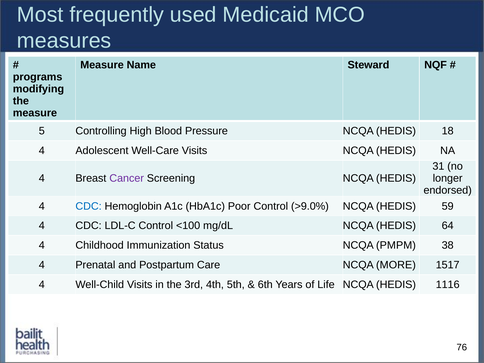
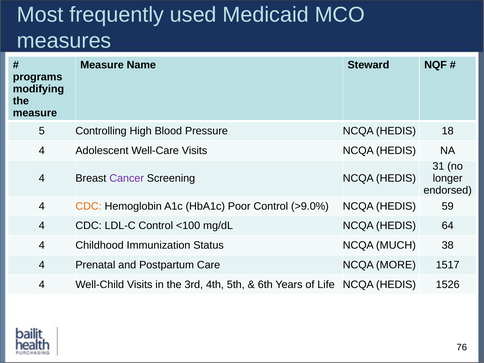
CDC at (89, 206) colour: blue -> orange
PMPM: PMPM -> MUCH
1116: 1116 -> 1526
